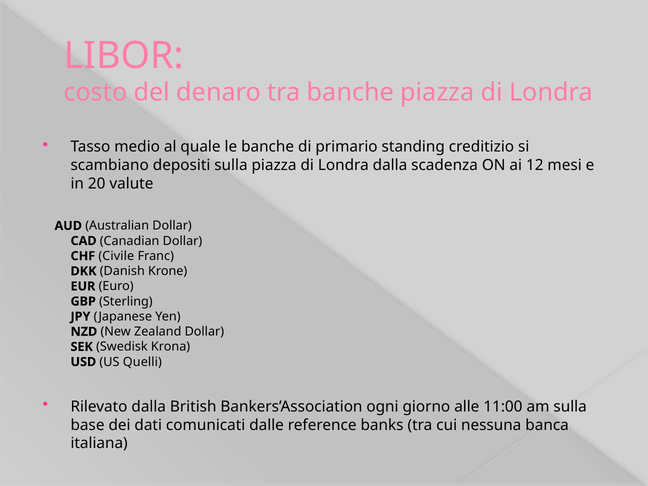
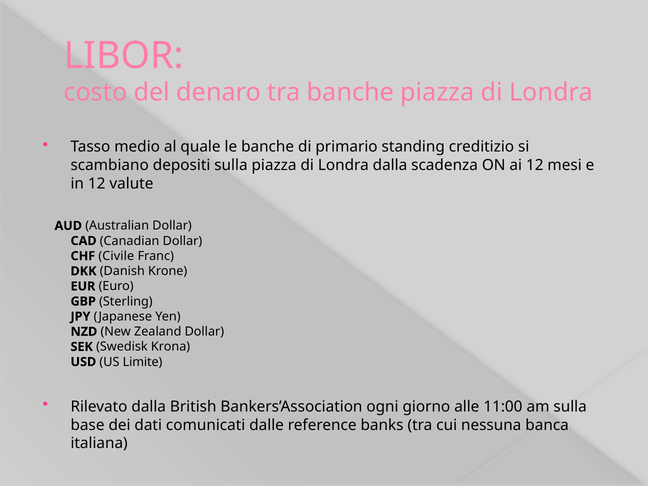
in 20: 20 -> 12
Quelli: Quelli -> Limite
